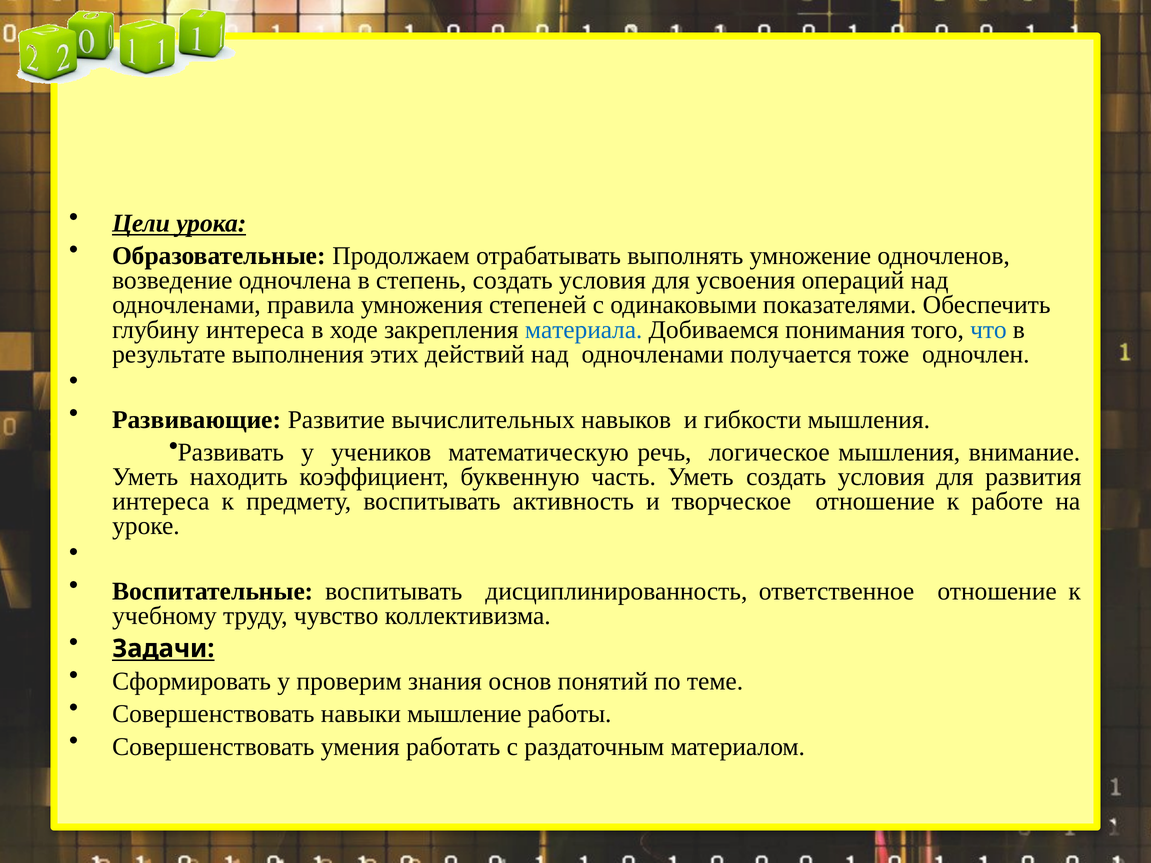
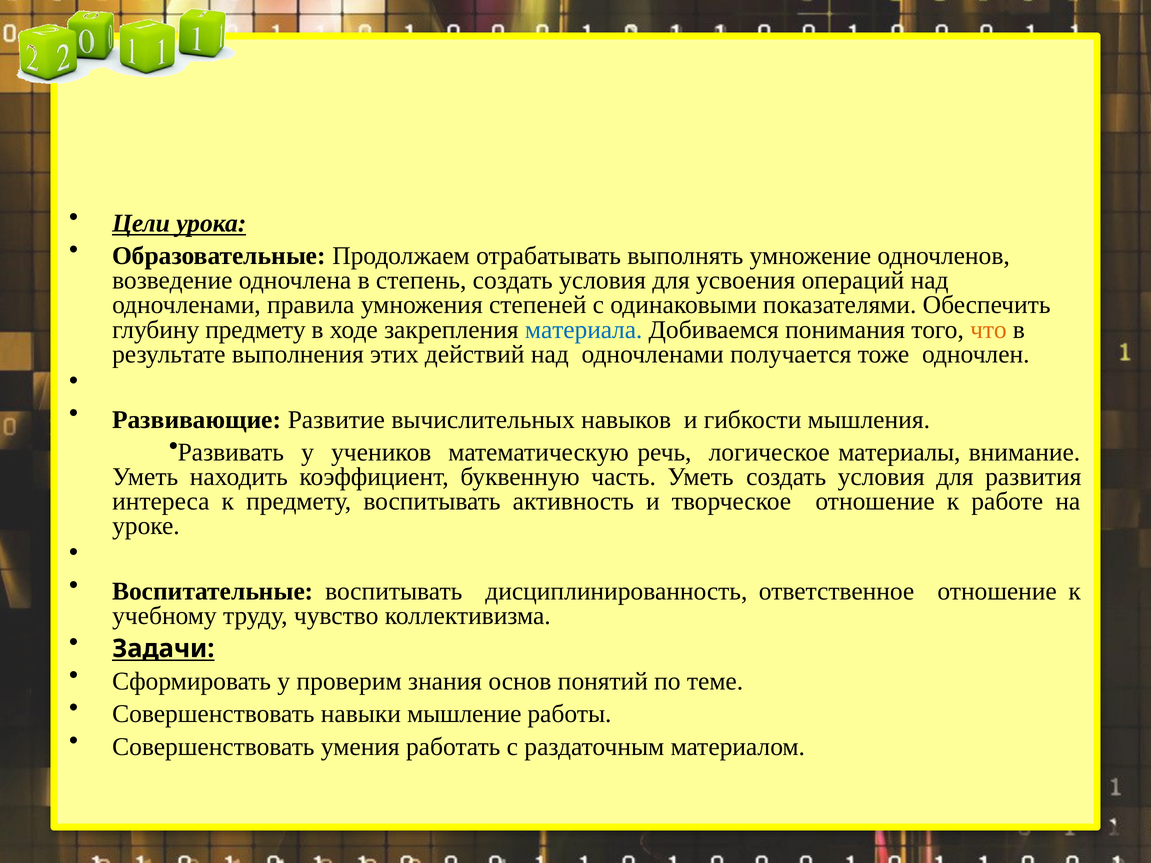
глубину интереса: интереса -> предмету
что colour: blue -> orange
логическое мышления: мышления -> материалы
